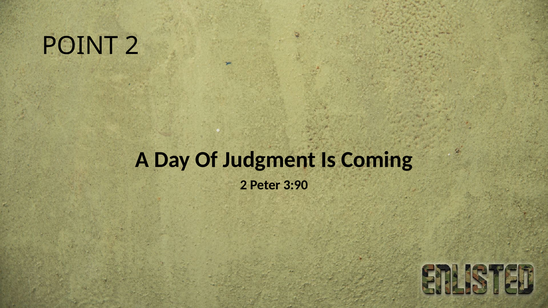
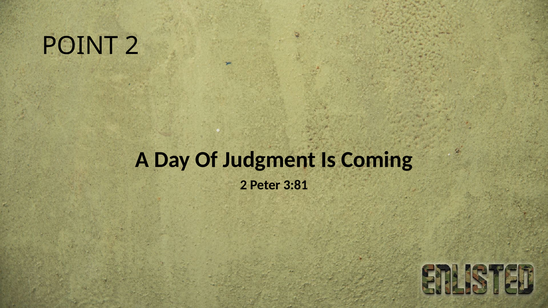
3:90: 3:90 -> 3:81
